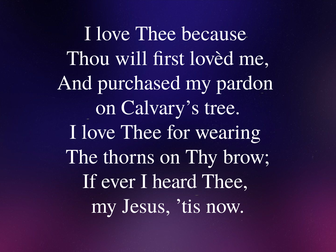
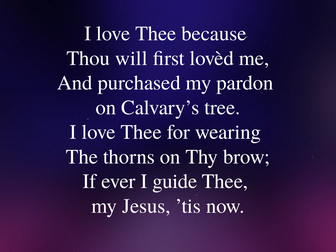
heard: heard -> guide
